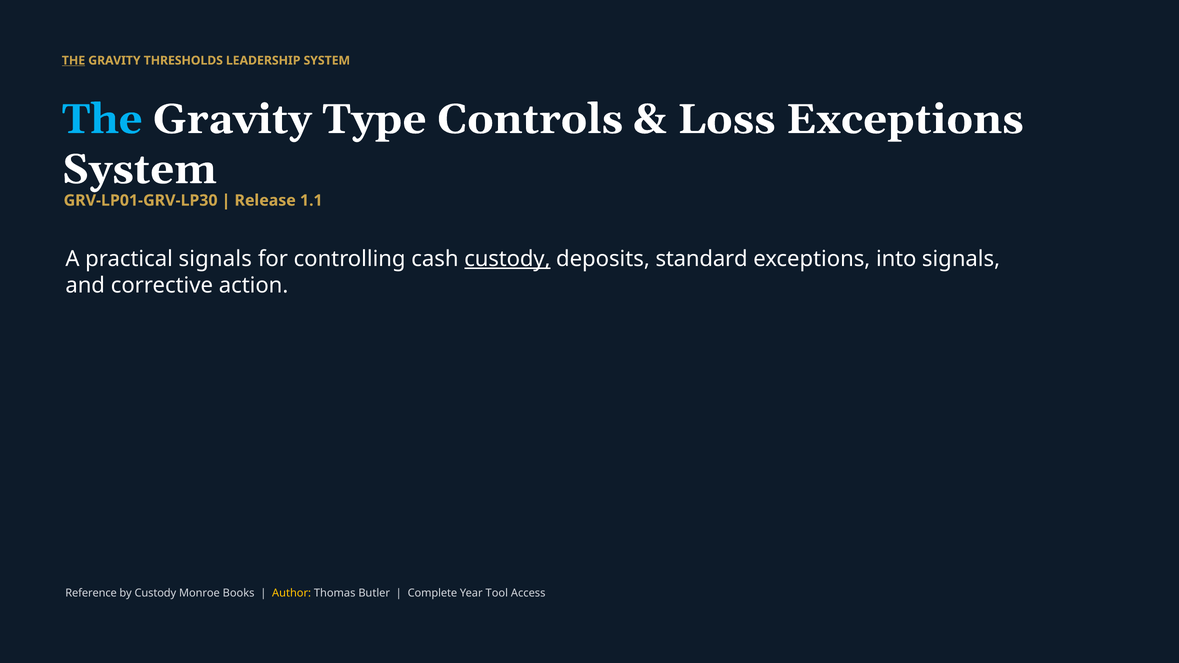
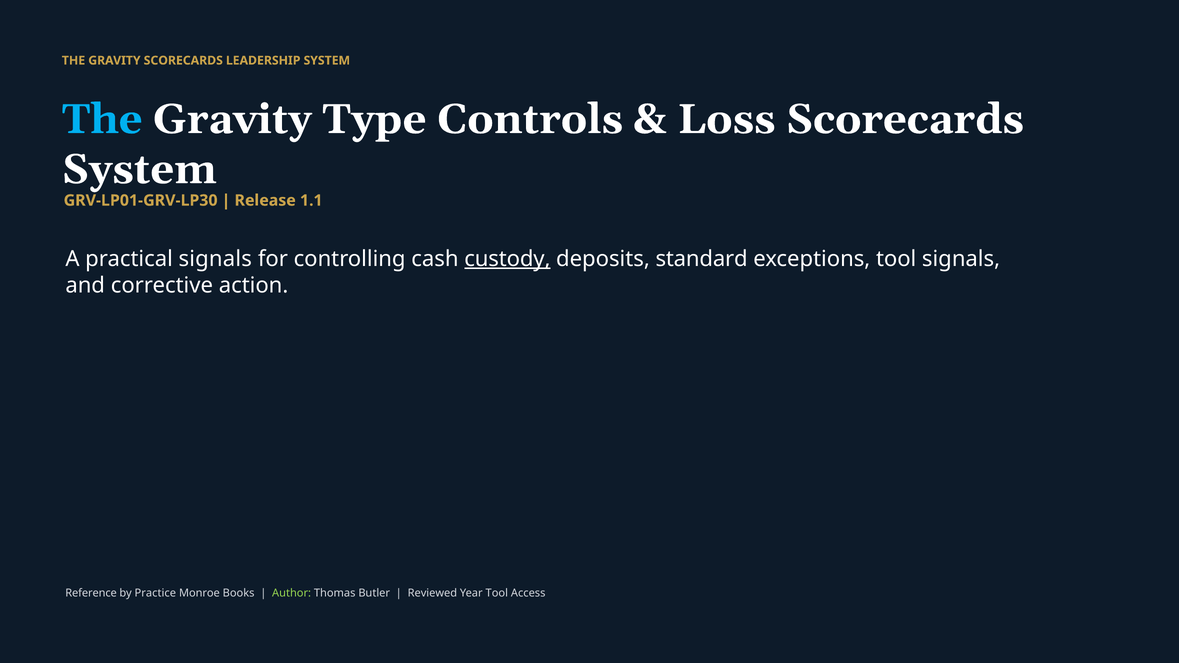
THE at (74, 61) underline: present -> none
GRAVITY THRESHOLDS: THRESHOLDS -> SCORECARDS
Loss Exceptions: Exceptions -> Scorecards
exceptions into: into -> tool
by Custody: Custody -> Practice
Author colour: yellow -> light green
Complete: Complete -> Reviewed
